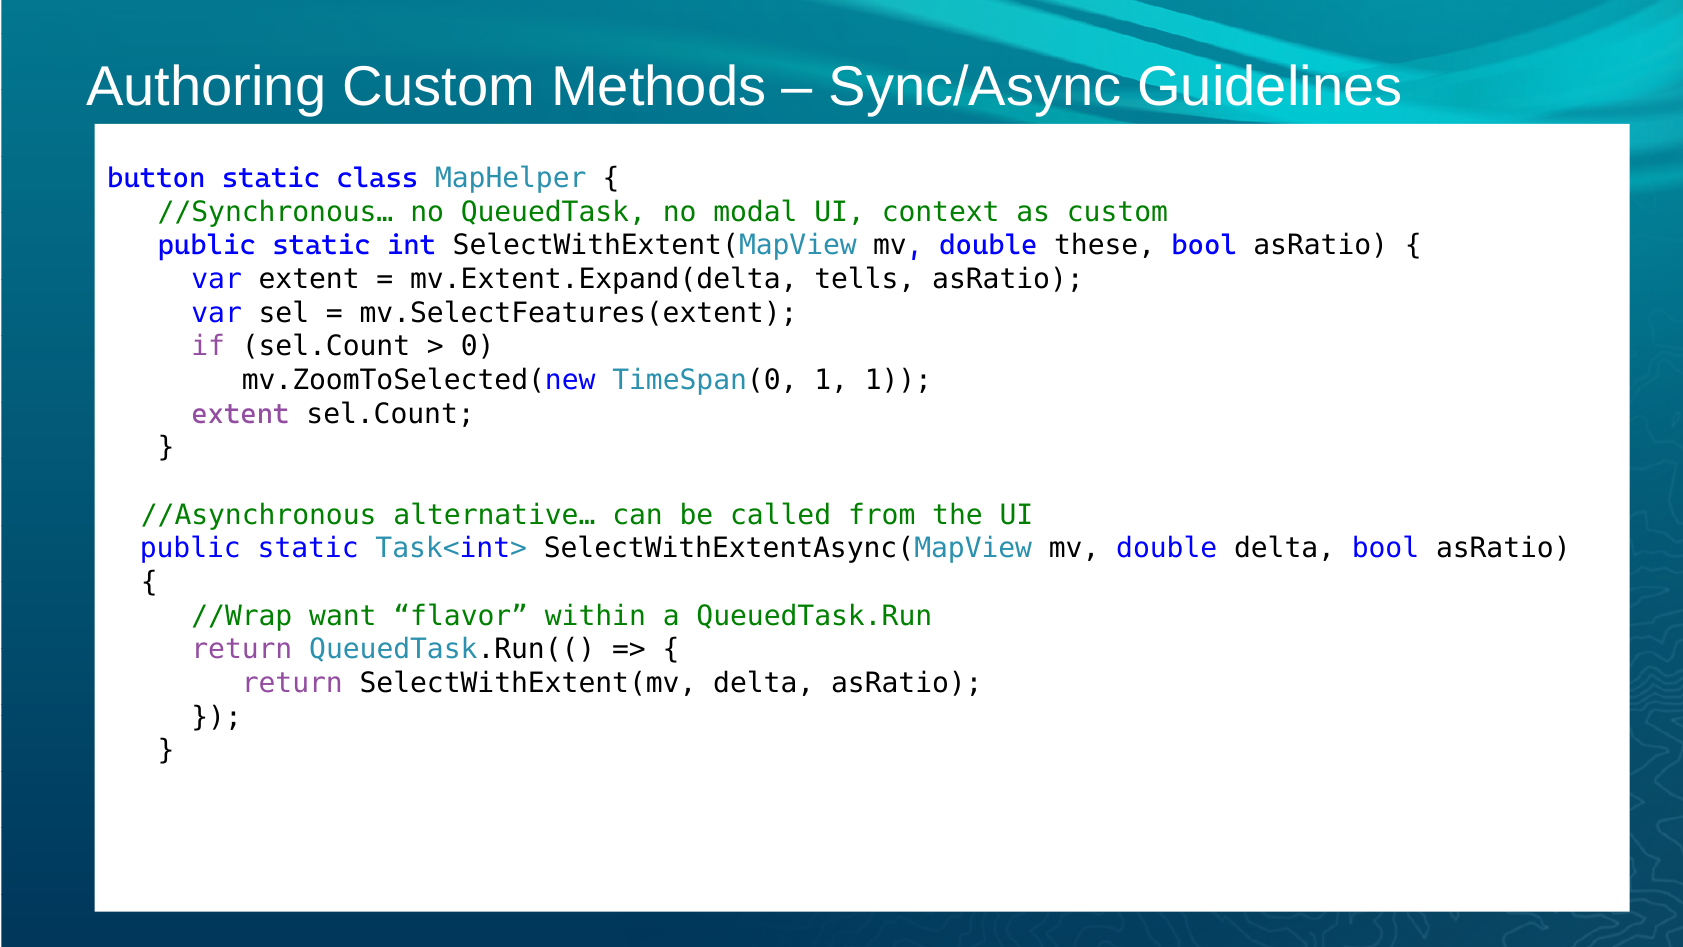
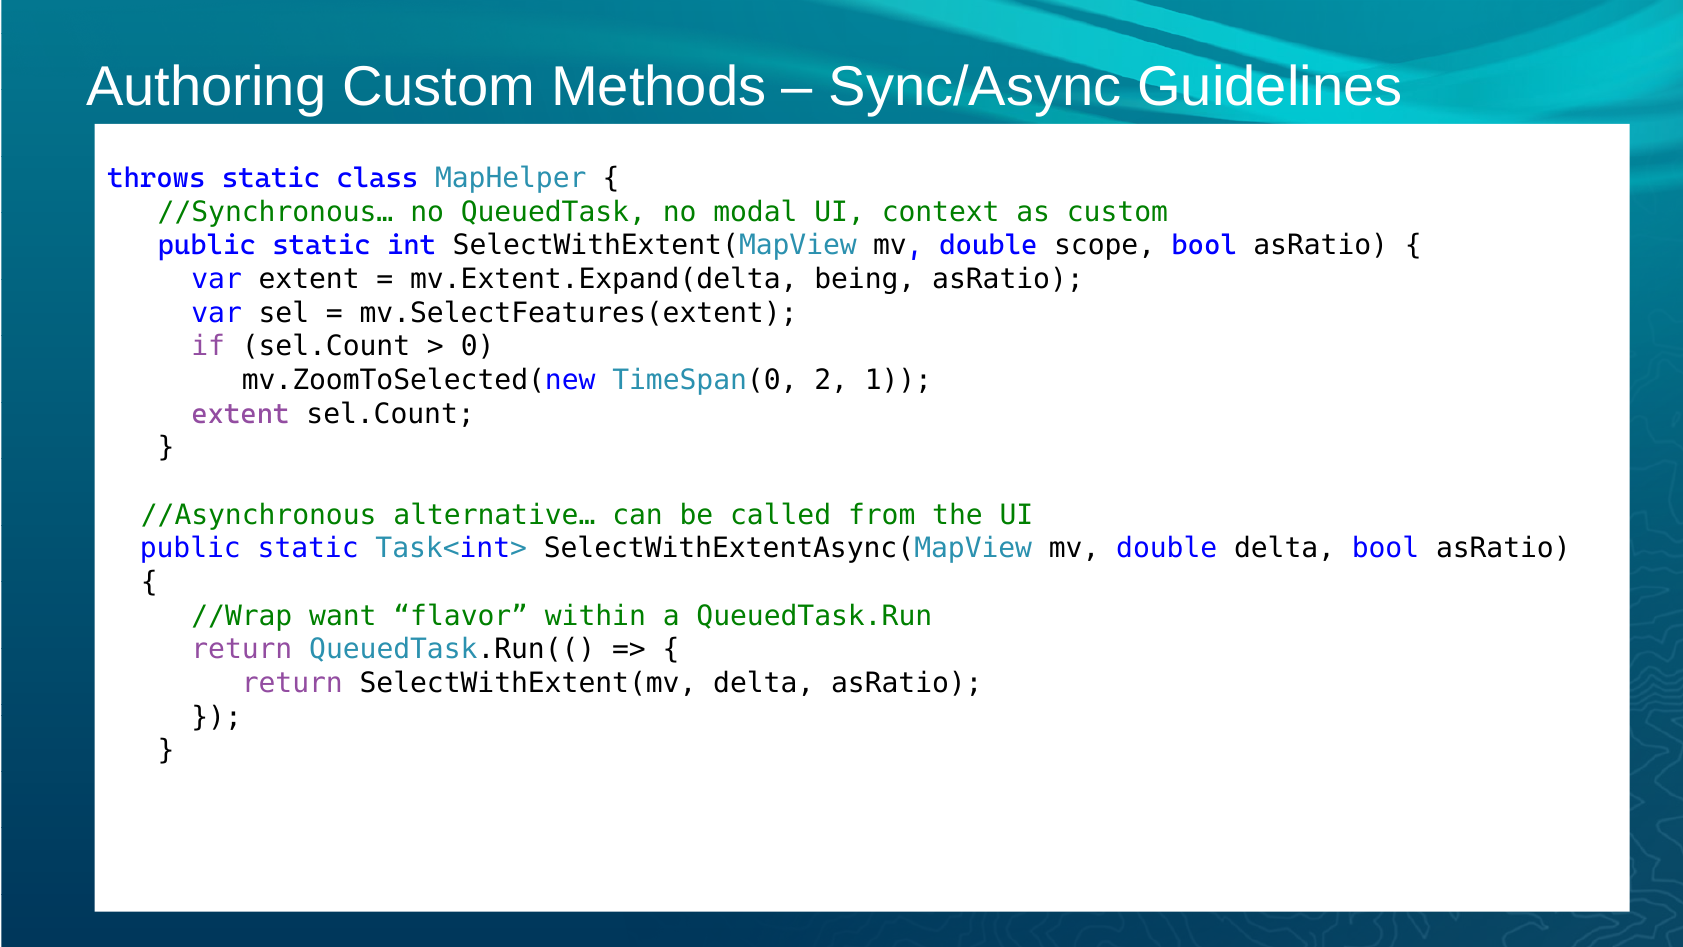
button: button -> throws
these: these -> scope
tells: tells -> being
TimeSpan(0 1: 1 -> 2
